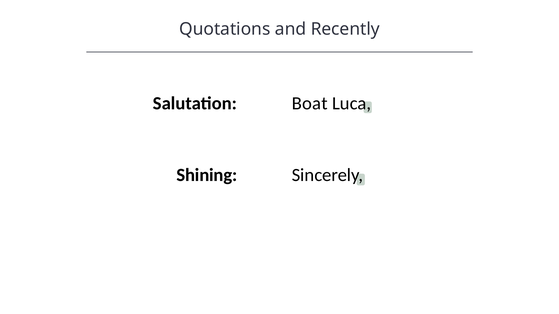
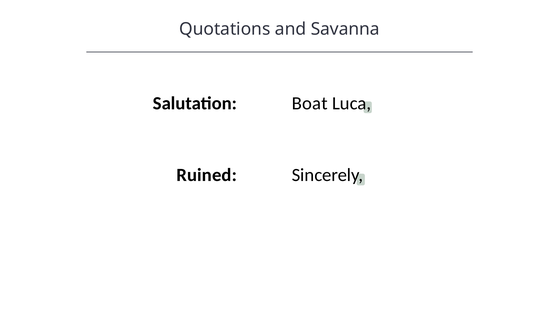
Recently: Recently -> Savanna
Shining: Shining -> Ruined
